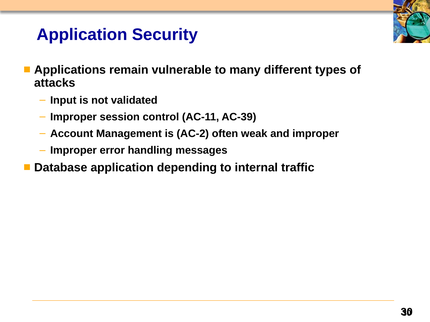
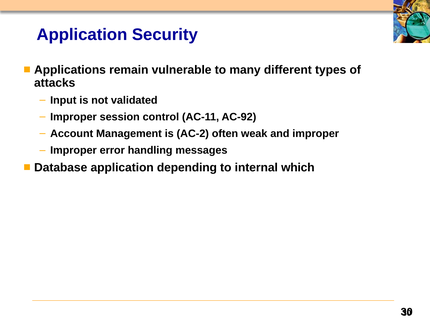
AC-39: AC-39 -> AC-92
traffic: traffic -> which
